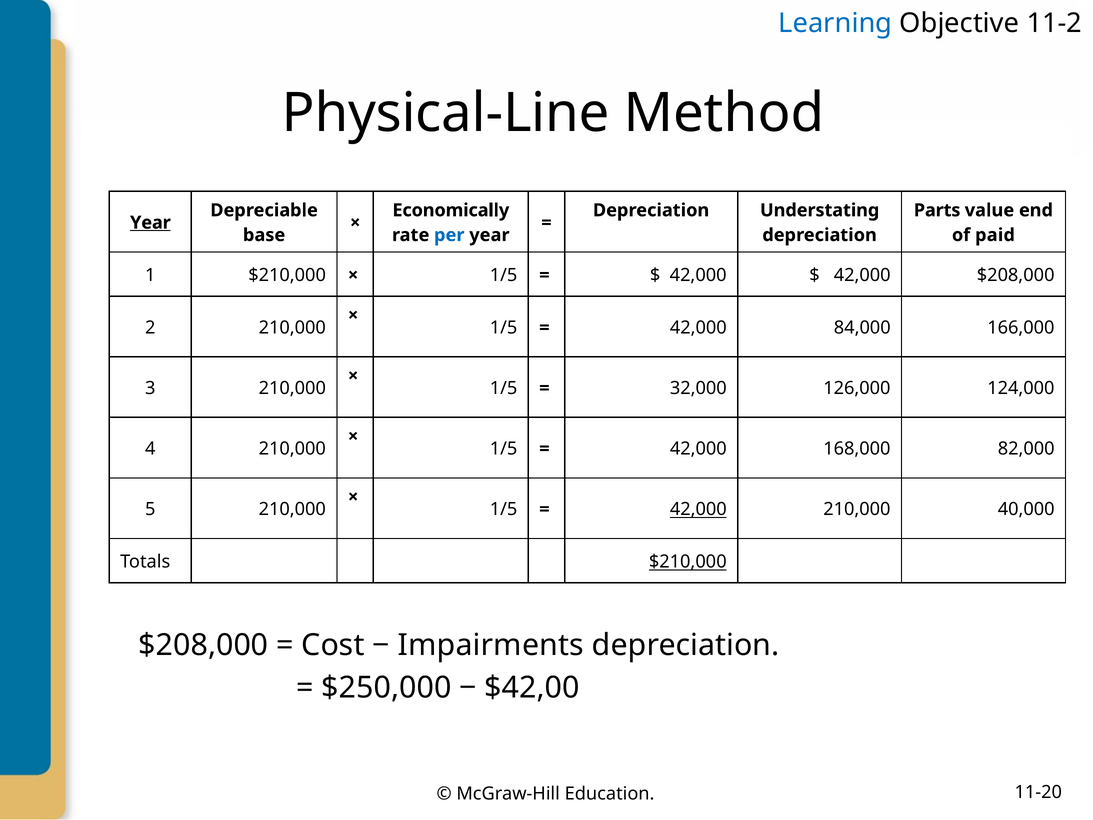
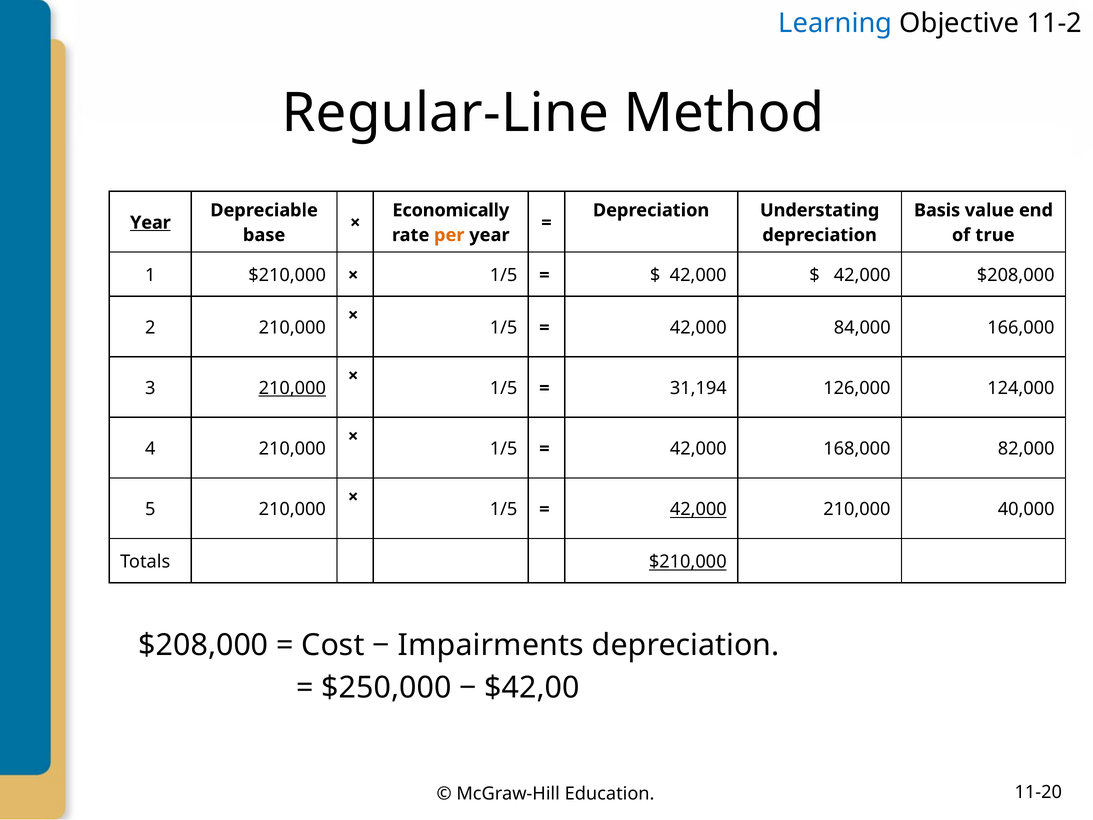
Physical-Line: Physical-Line -> Regular-Line
Parts: Parts -> Basis
per colour: blue -> orange
paid: paid -> true
210,000 at (292, 388) underline: none -> present
32,000: 32,000 -> 31,194
